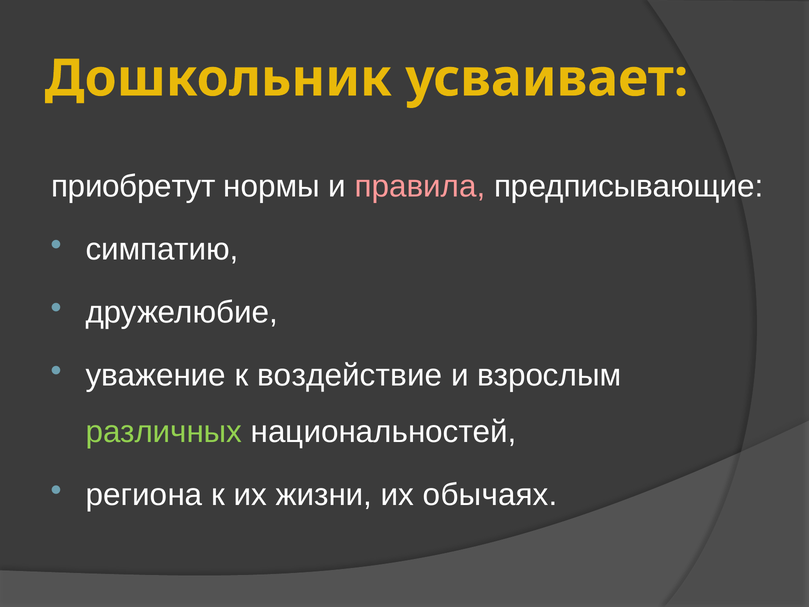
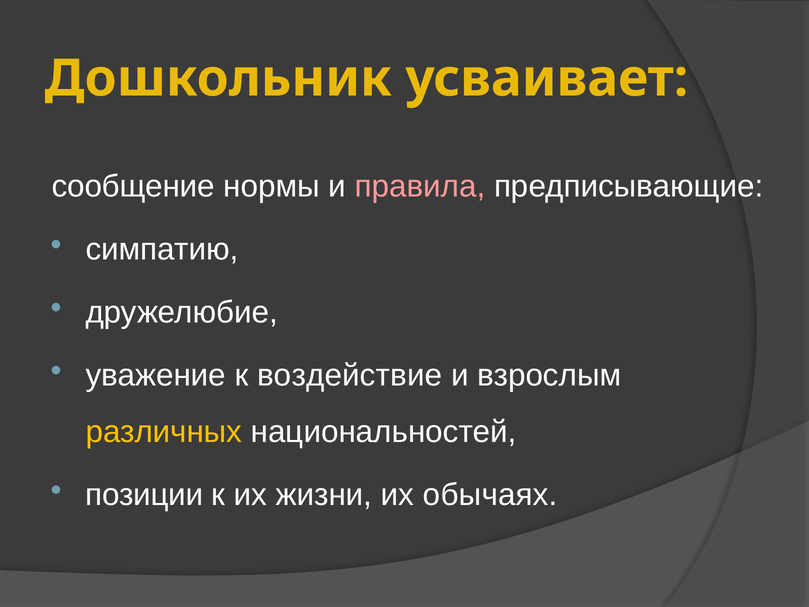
приобретут: приобретут -> сообщение
различных colour: light green -> yellow
региона: региона -> позиции
